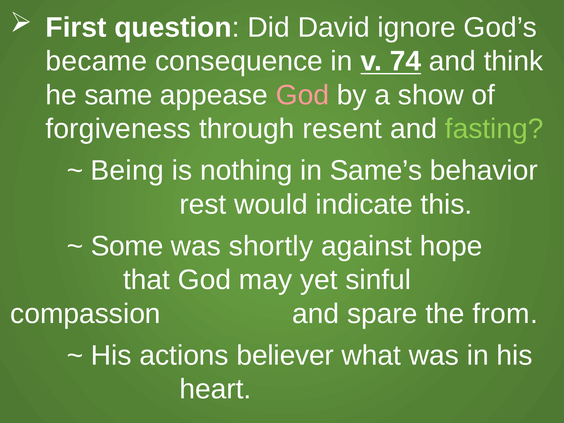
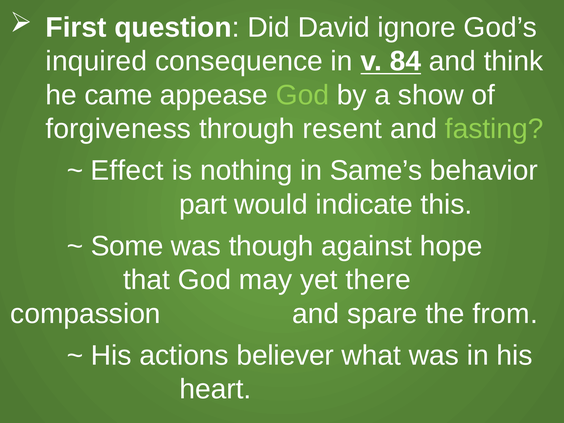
became: became -> inquired
74: 74 -> 84
same: same -> came
God at (303, 95) colour: pink -> light green
Being: Being -> Effect
rest: rest -> part
shortly: shortly -> though
sinful: sinful -> there
